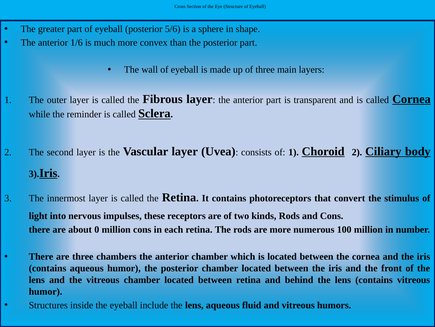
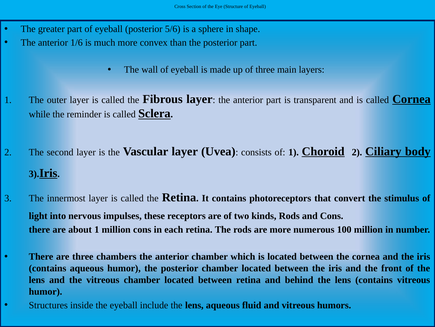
about 0: 0 -> 1
